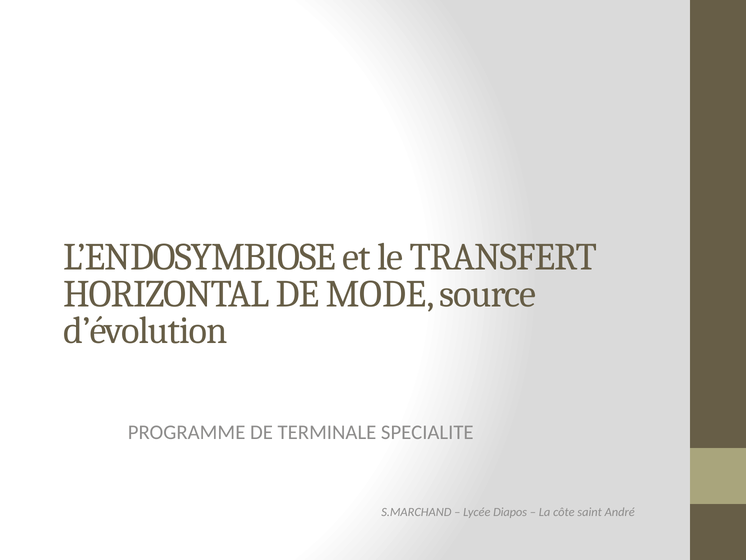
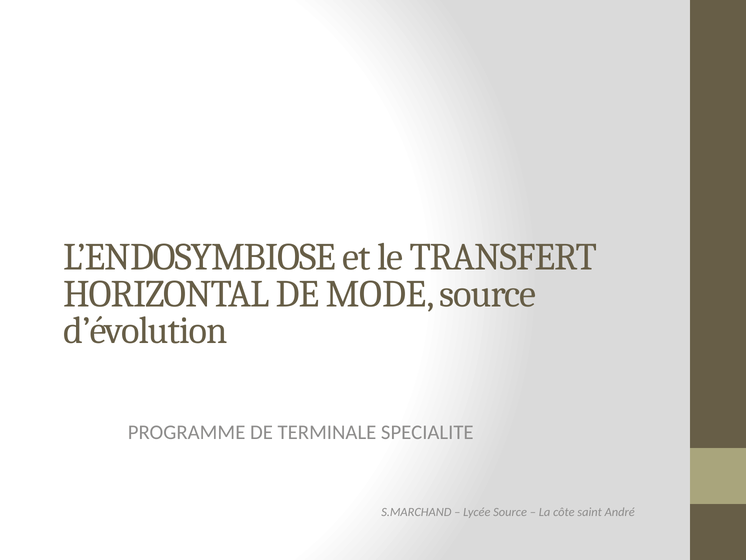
Lycée Diapos: Diapos -> Source
